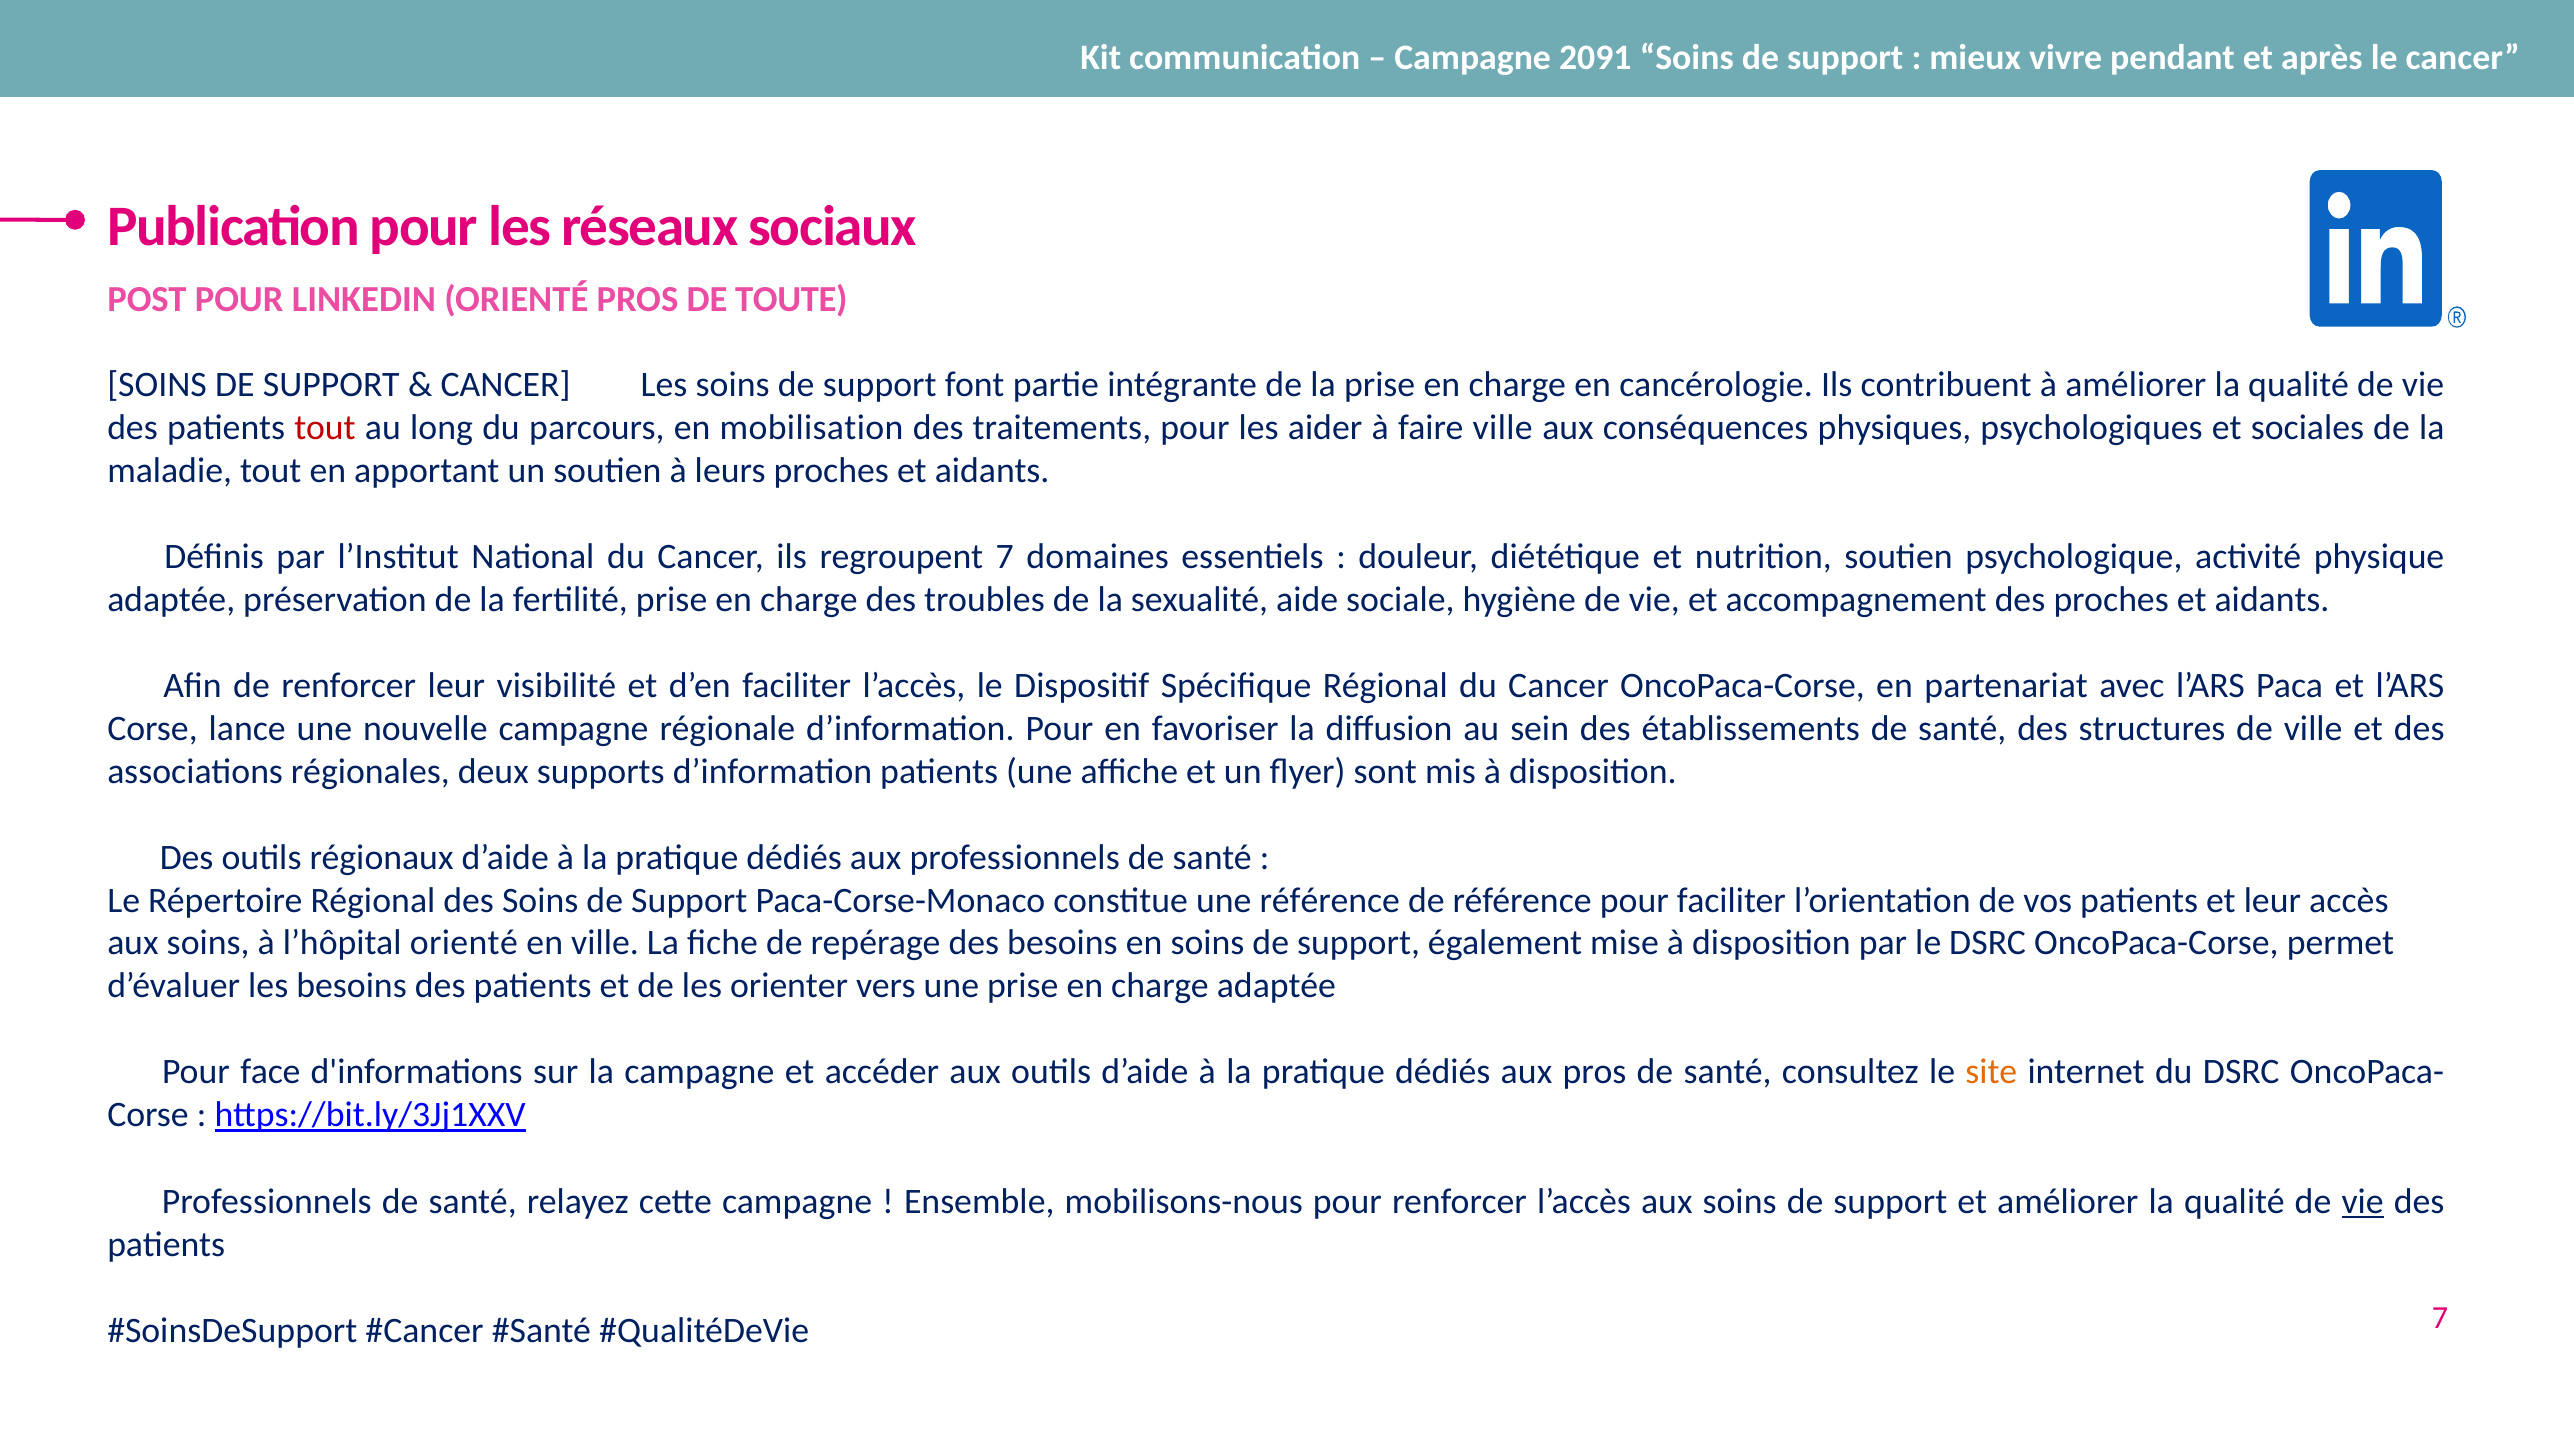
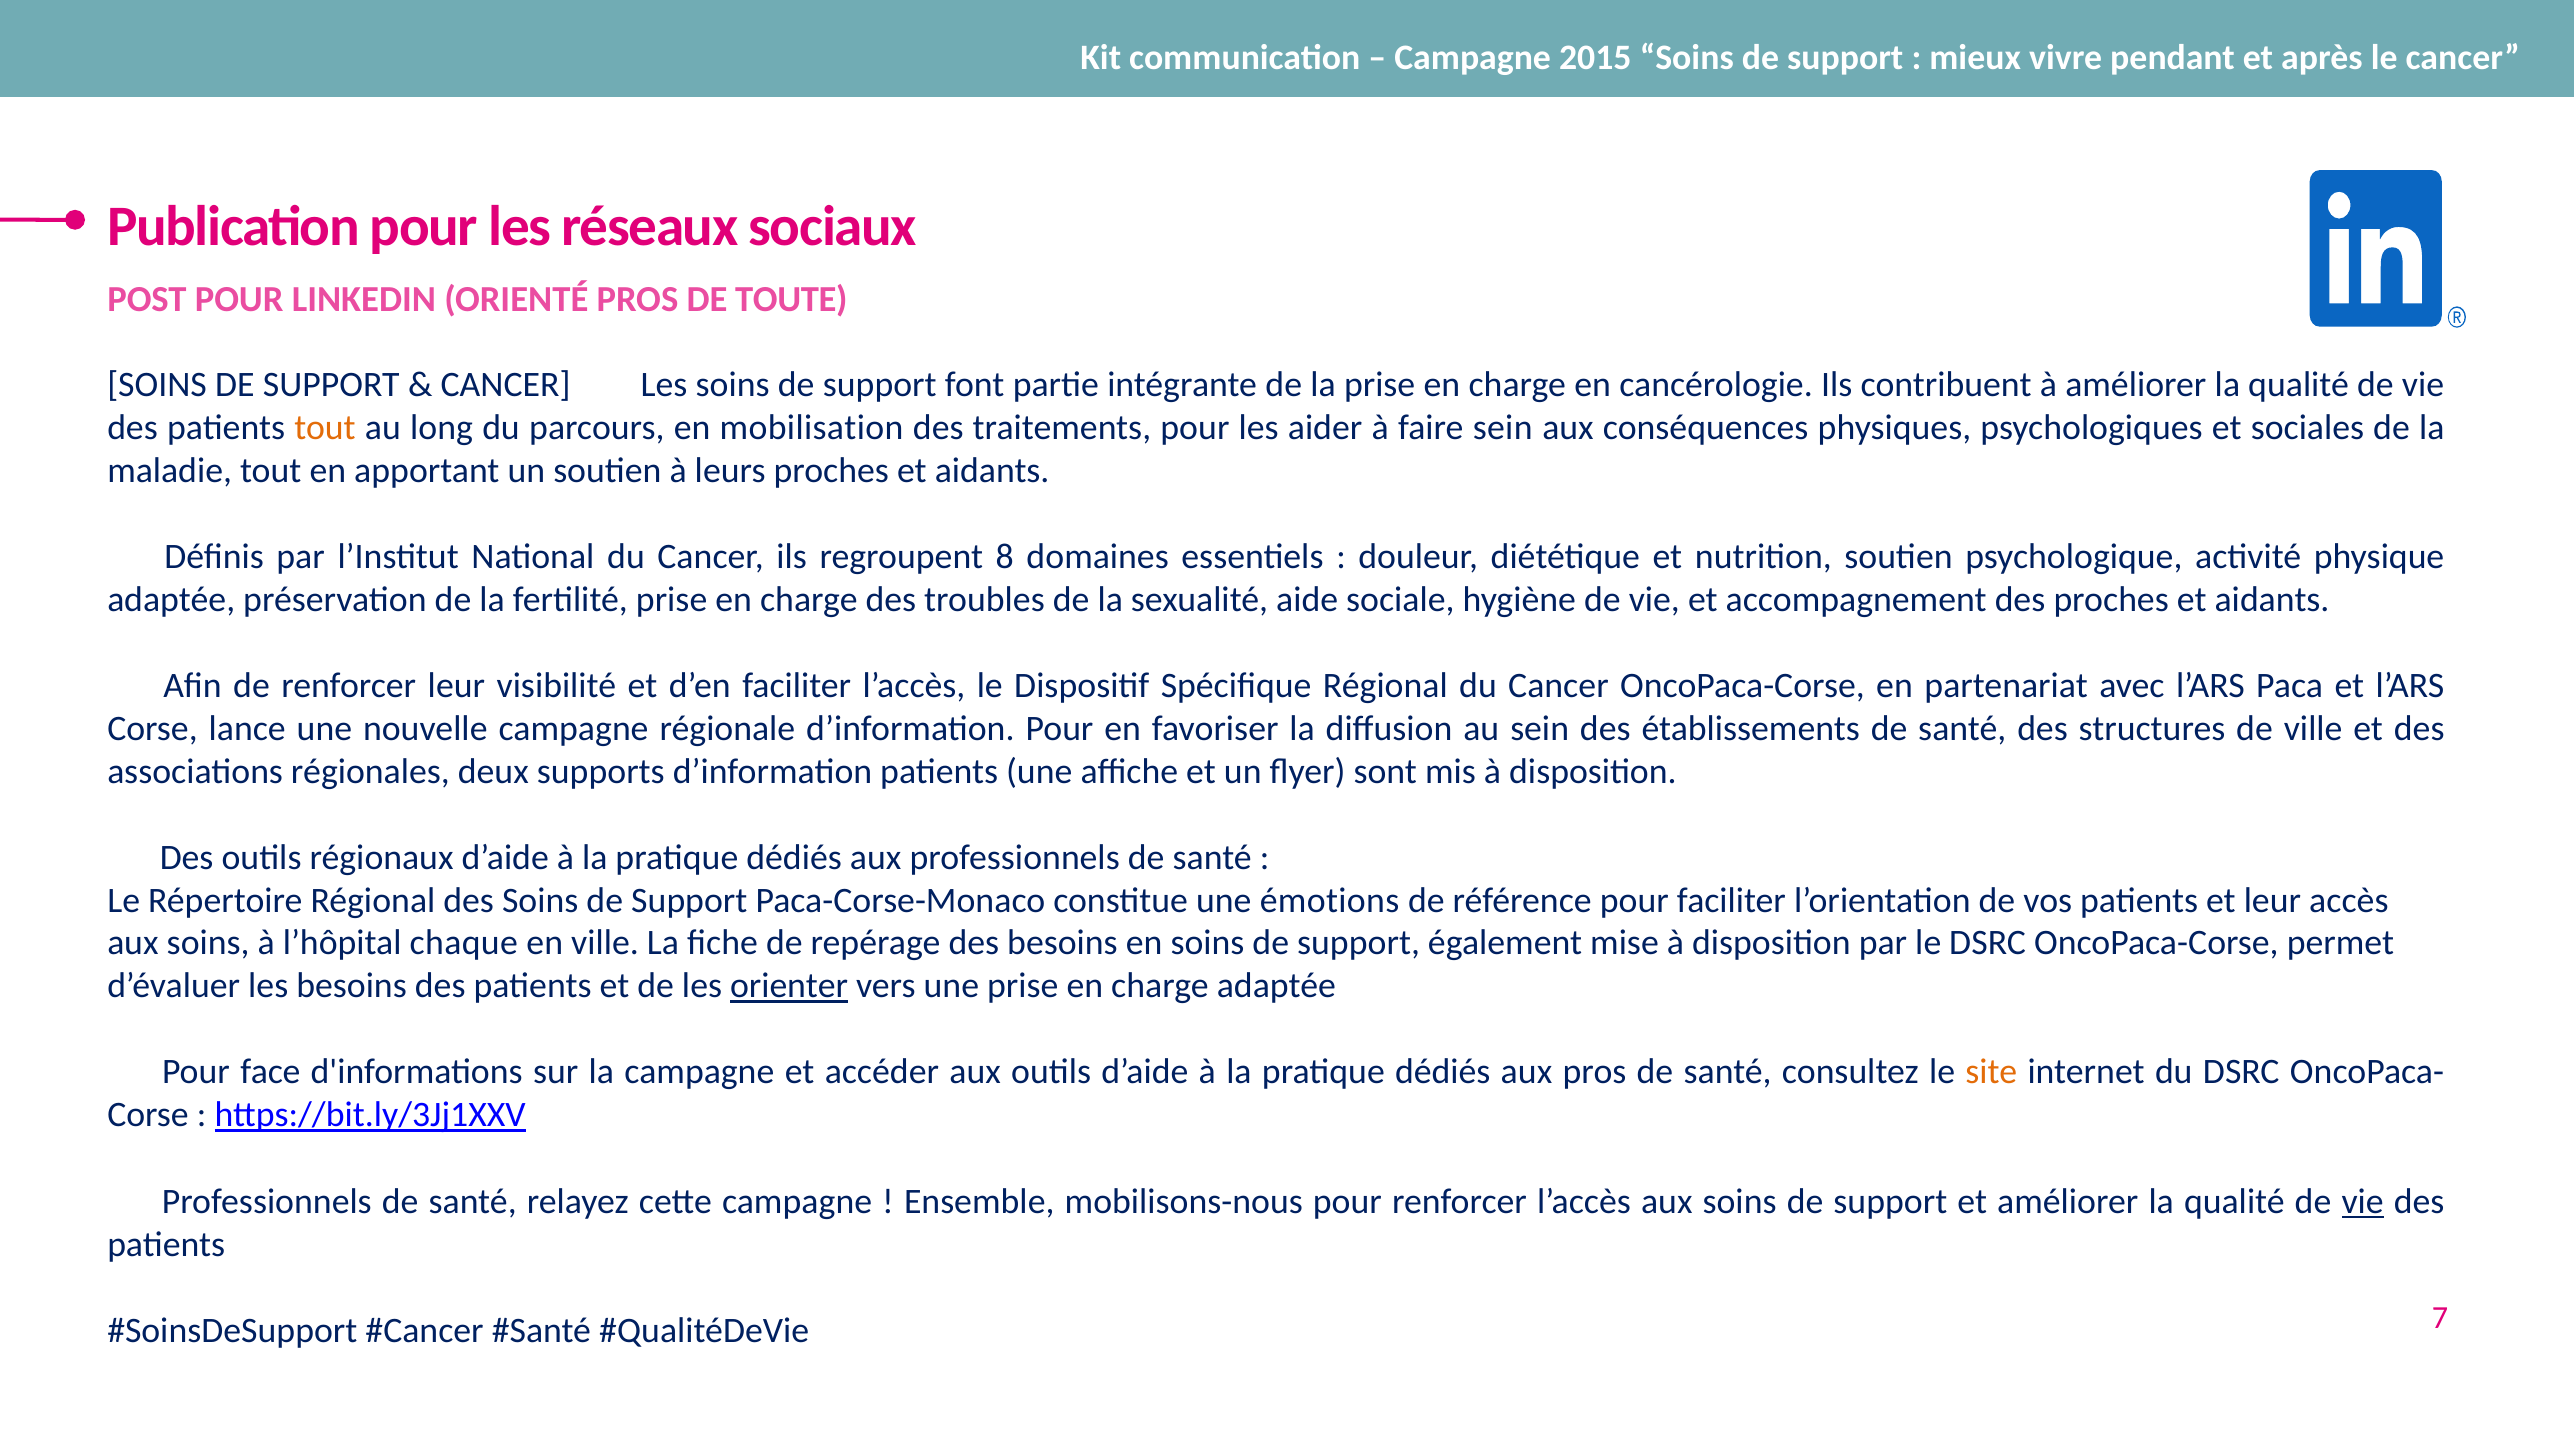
2091: 2091 -> 2015
tout at (325, 428) colour: red -> orange
faire ville: ville -> sein
regroupent 7: 7 -> 8
une référence: référence -> émotions
l’hôpital orienté: orienté -> chaque
orienter underline: none -> present
